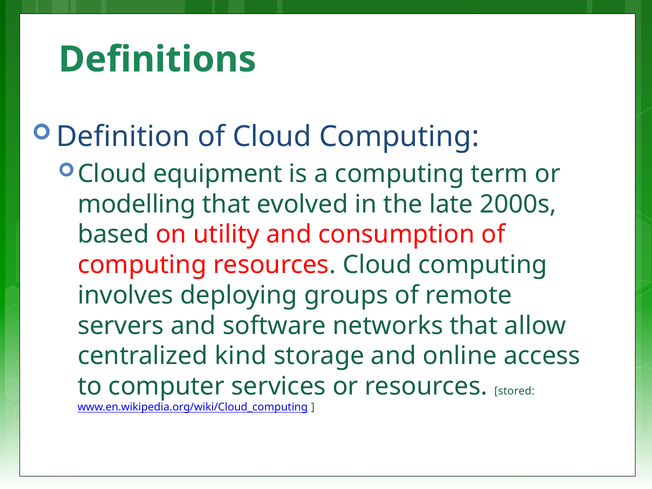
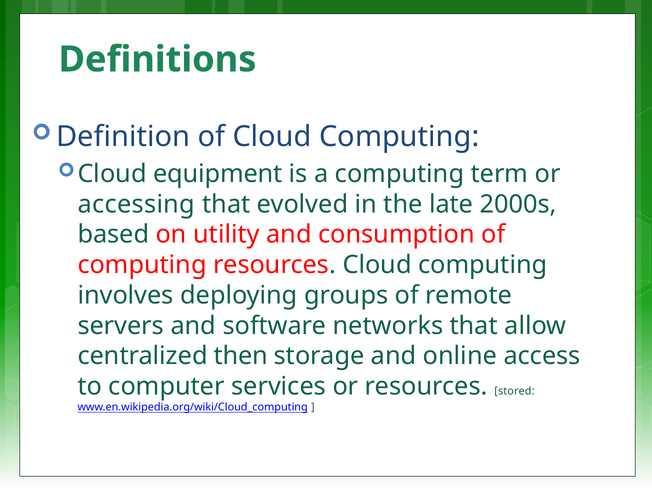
modelling: modelling -> accessing
kind: kind -> then
